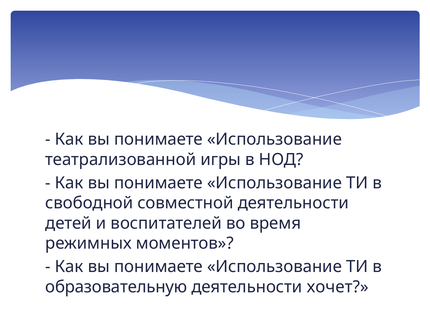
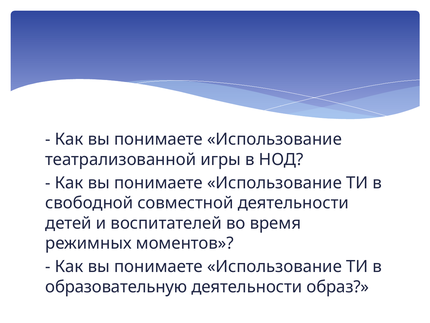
хочет: хочет -> образ
